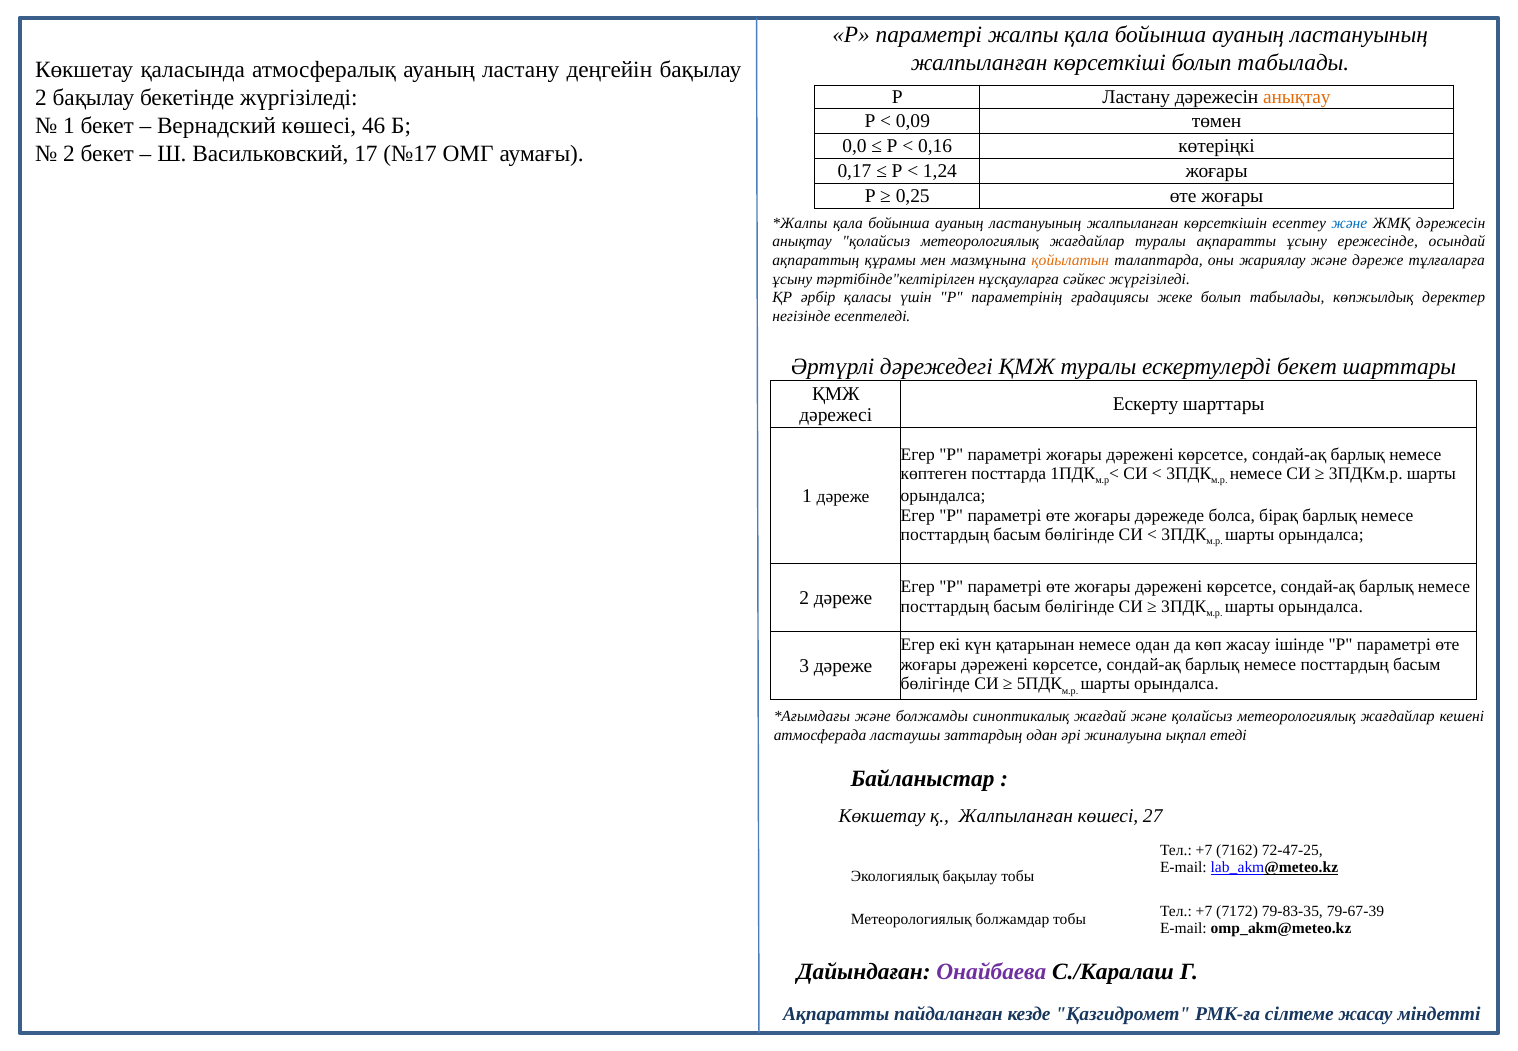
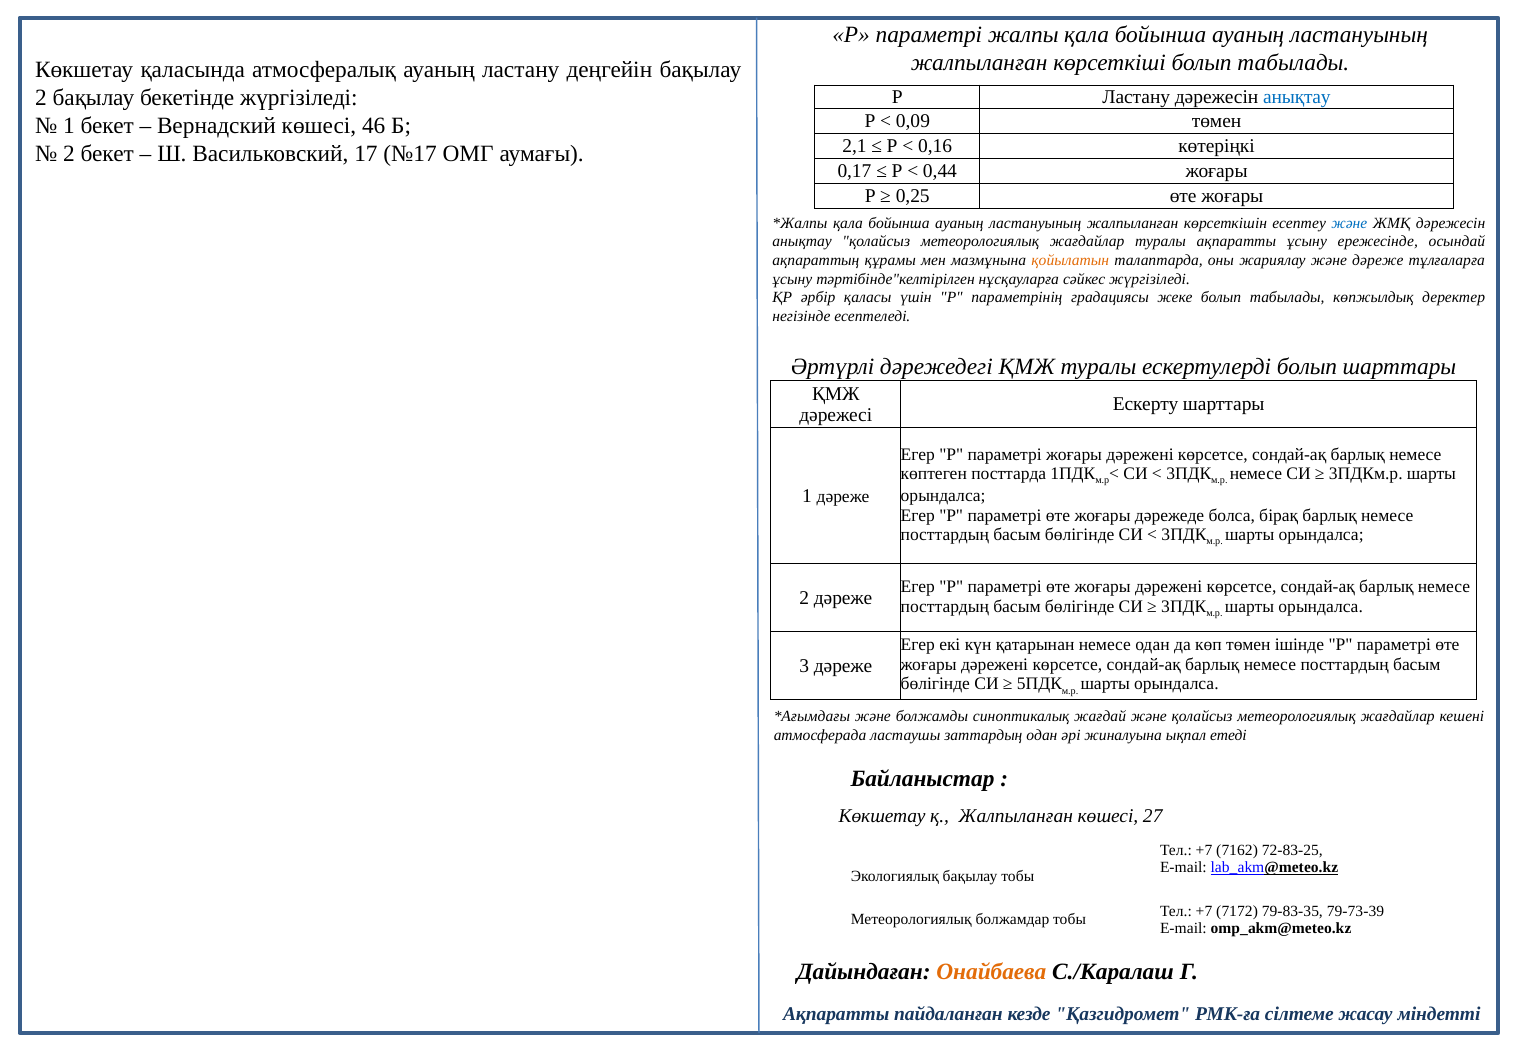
анықтау at (1297, 97) colour: orange -> blue
0,0: 0,0 -> 2,1
1,24: 1,24 -> 0,44
ескертулерді бекет: бекет -> болып
көп жасау: жасау -> төмен
72-47-25: 72-47-25 -> 72-83-25
79-67-39: 79-67-39 -> 79-73-39
Онайбаева colour: purple -> orange
